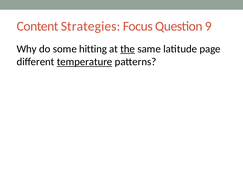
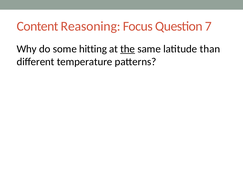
Strategies: Strategies -> Reasoning
9: 9 -> 7
page: page -> than
temperature underline: present -> none
